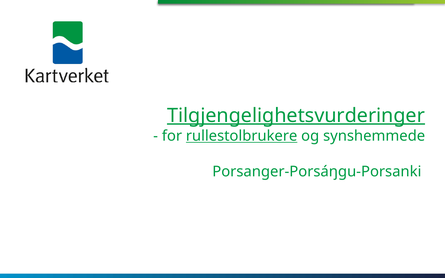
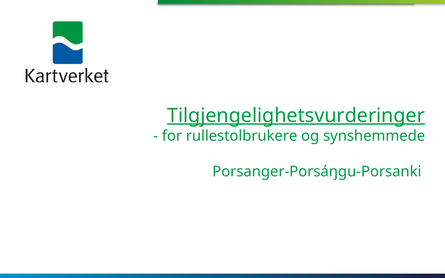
rullestolbrukere underline: present -> none
